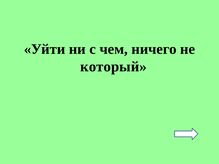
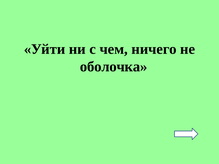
который: который -> оболочка
